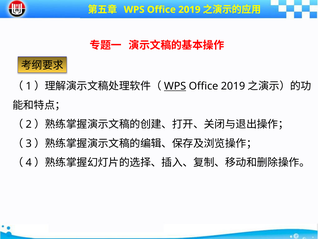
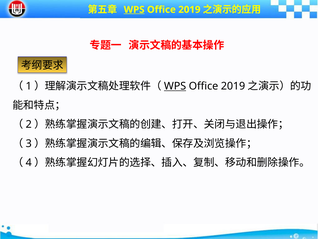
WPS at (134, 10) underline: none -> present
